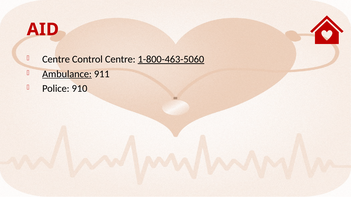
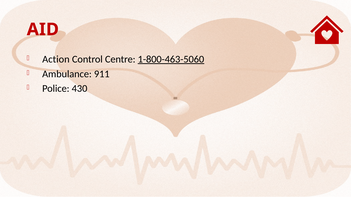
Centre at (56, 59): Centre -> Action
Ambulance underline: present -> none
910: 910 -> 430
